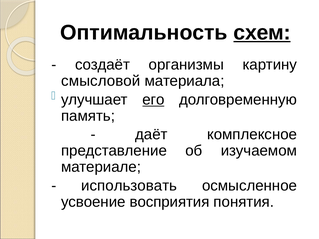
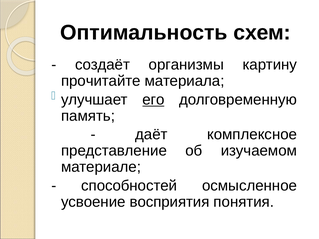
схем underline: present -> none
смысловой: смысловой -> прочитайте
использовать: использовать -> способностей
